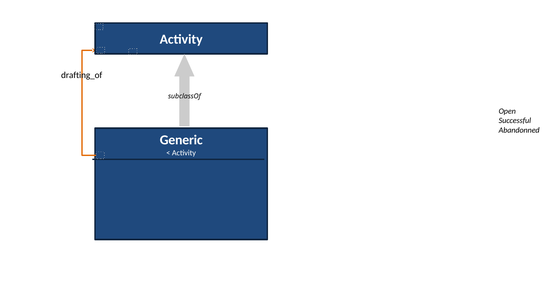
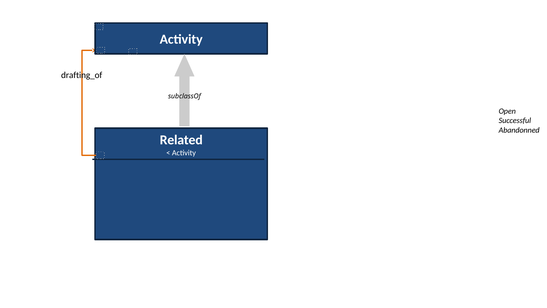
Generic: Generic -> Related
